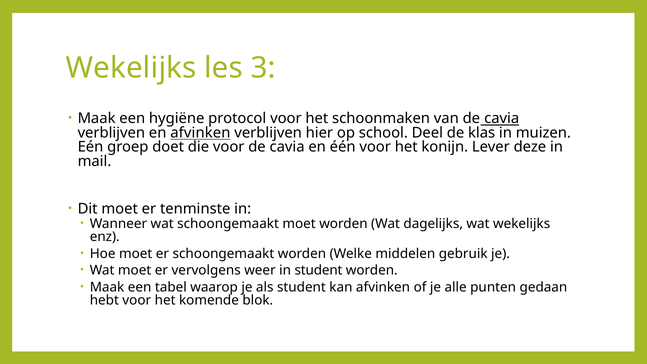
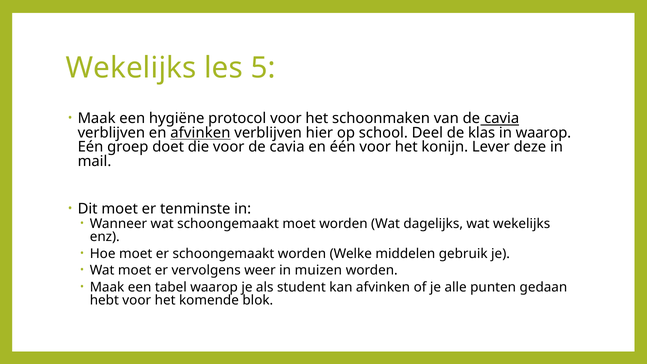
3: 3 -> 5
in muizen: muizen -> waarop
in student: student -> muizen
